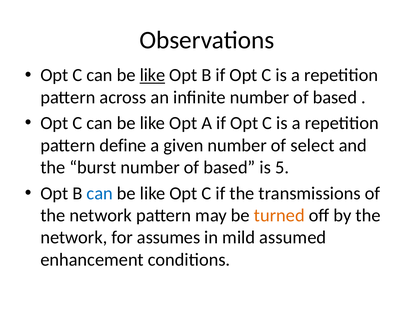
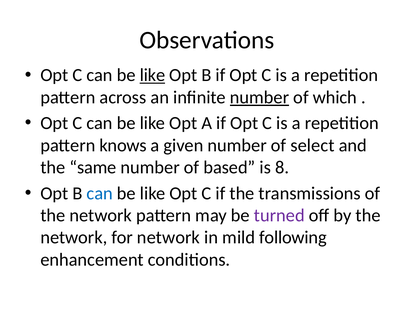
number at (260, 97) underline: none -> present
based at (335, 97): based -> which
define: define -> knows
burst: burst -> same
5: 5 -> 8
turned colour: orange -> purple
for assumes: assumes -> network
assumed: assumed -> following
